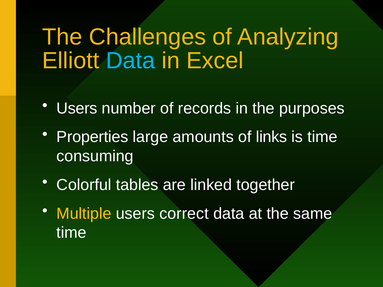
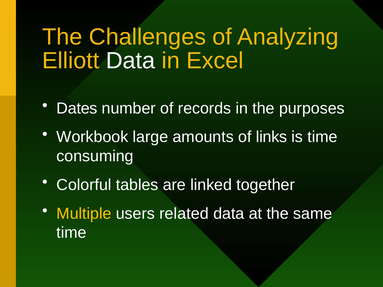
Data at (130, 61) colour: light blue -> white
Users at (77, 108): Users -> Dates
Properties: Properties -> Workbook
correct: correct -> related
